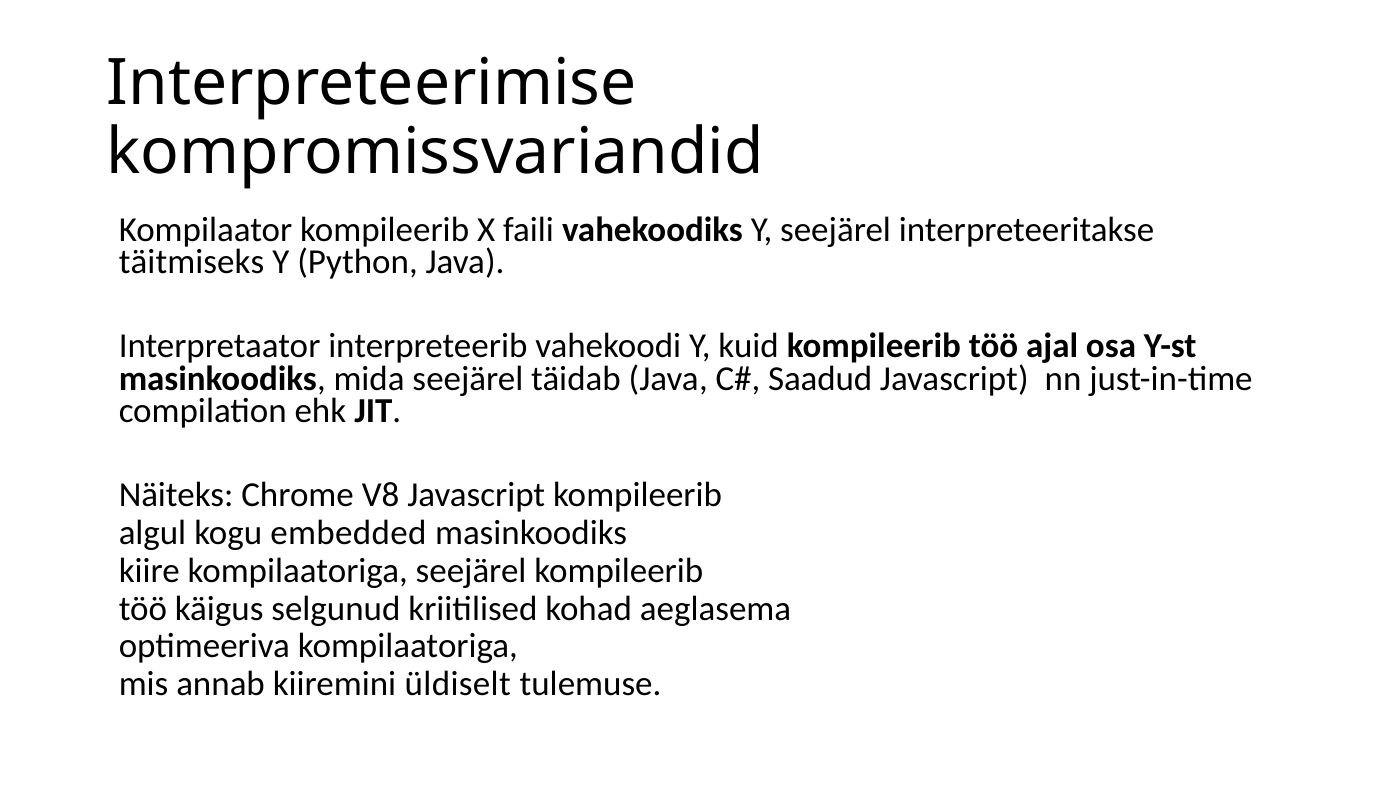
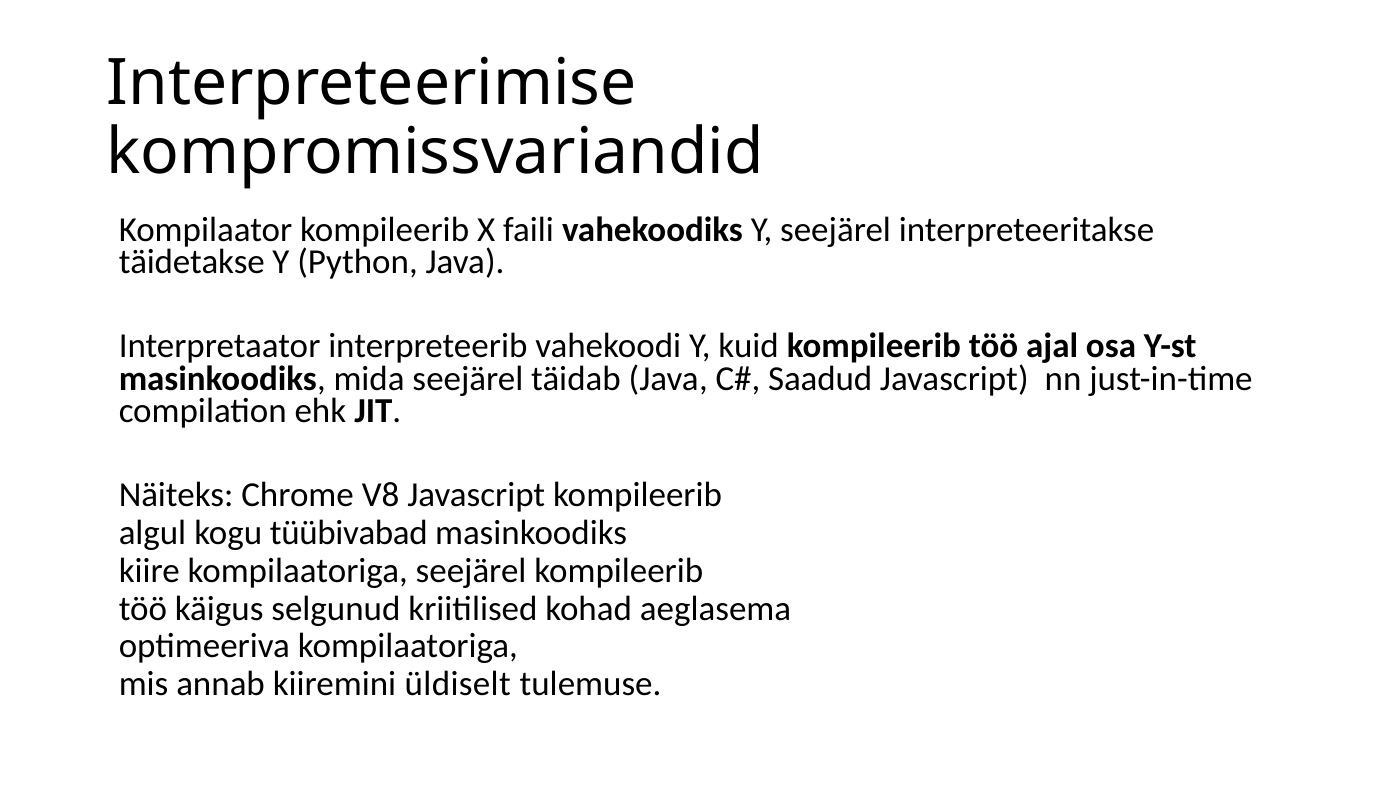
täitmiseks: täitmiseks -> täidetakse
embedded: embedded -> tüübivabad
